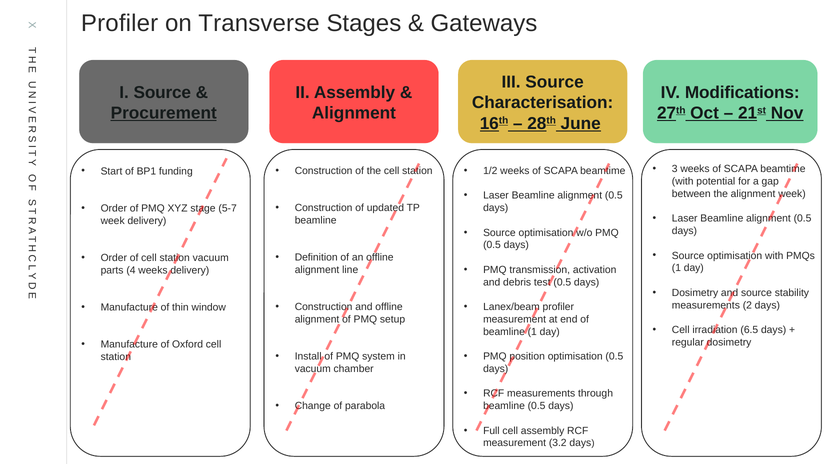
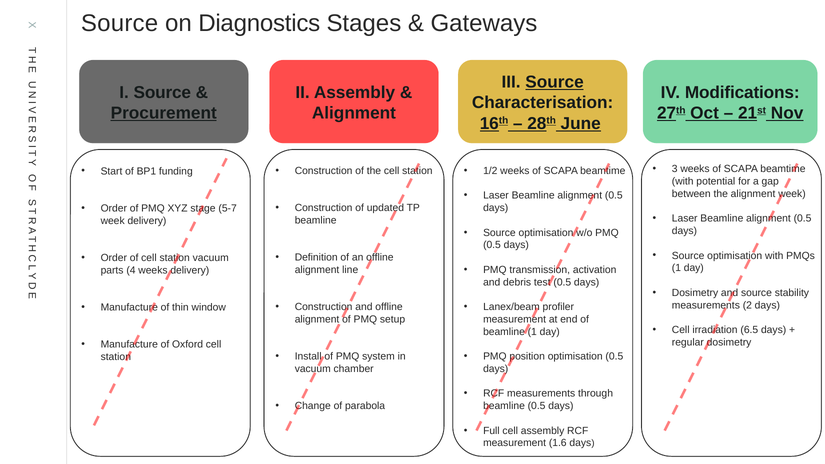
Profiler at (120, 23): Profiler -> Source
Transverse: Transverse -> Diagnostics
Source at (555, 82) underline: none -> present
3.2: 3.2 -> 1.6
